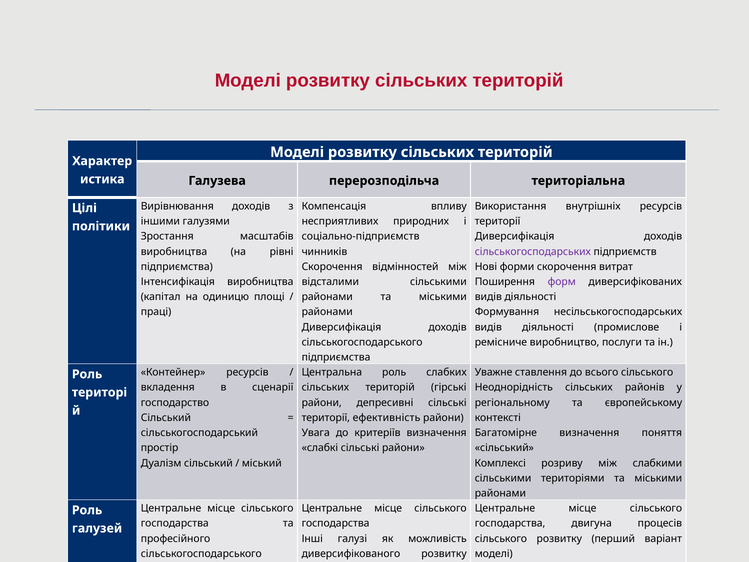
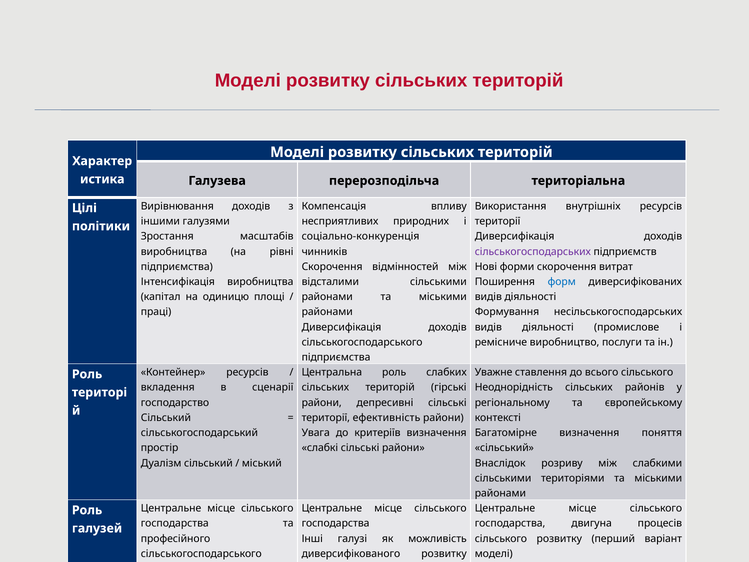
соціально-підприємств: соціально-підприємств -> соціально-конкуренція
форм colour: purple -> blue
Комплексі: Комплексі -> Внаслідок
